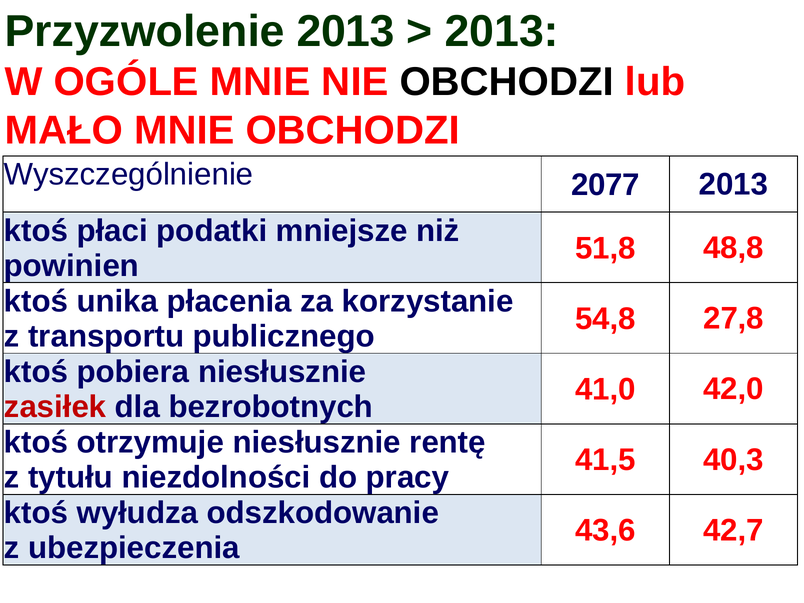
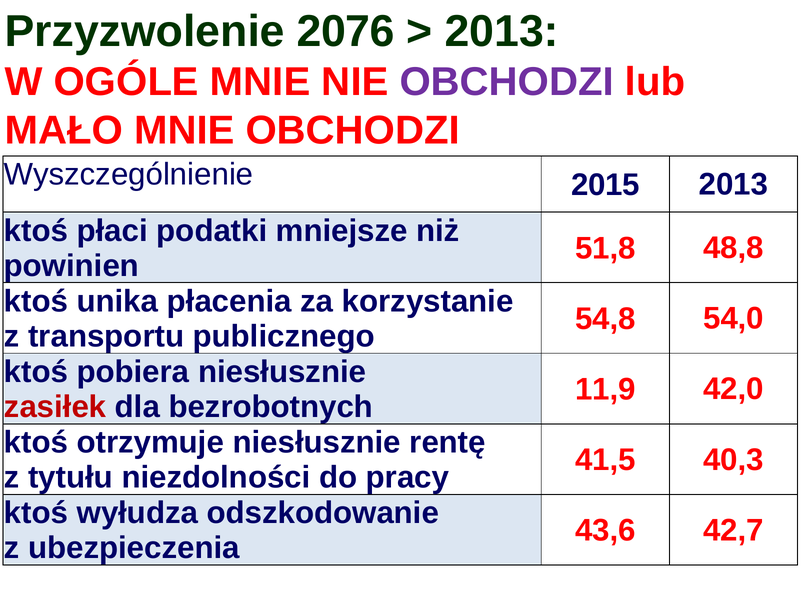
Przyzwolenie 2013: 2013 -> 2076
OBCHODZI at (507, 82) colour: black -> purple
2077: 2077 -> 2015
27,8: 27,8 -> 54,0
41,0: 41,0 -> 11,9
